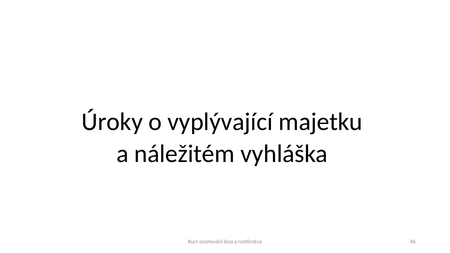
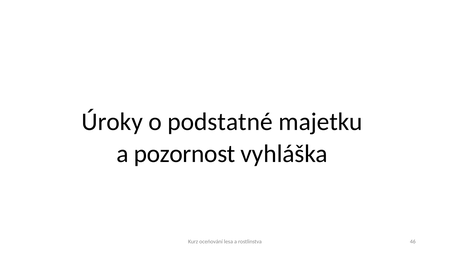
vyplývající: vyplývající -> podstatné
náležitém: náležitém -> pozornost
